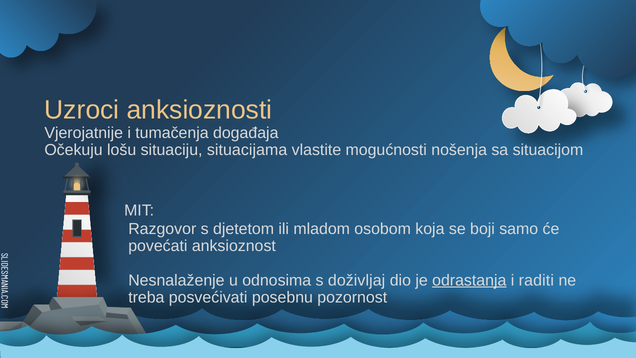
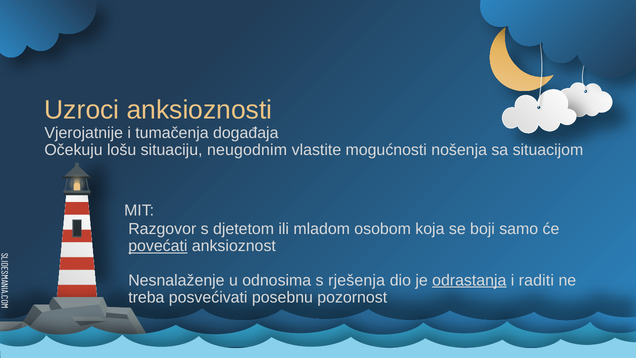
situacijama: situacijama -> neugodnim
povećati underline: none -> present
doživljaj: doživljaj -> rješenja
